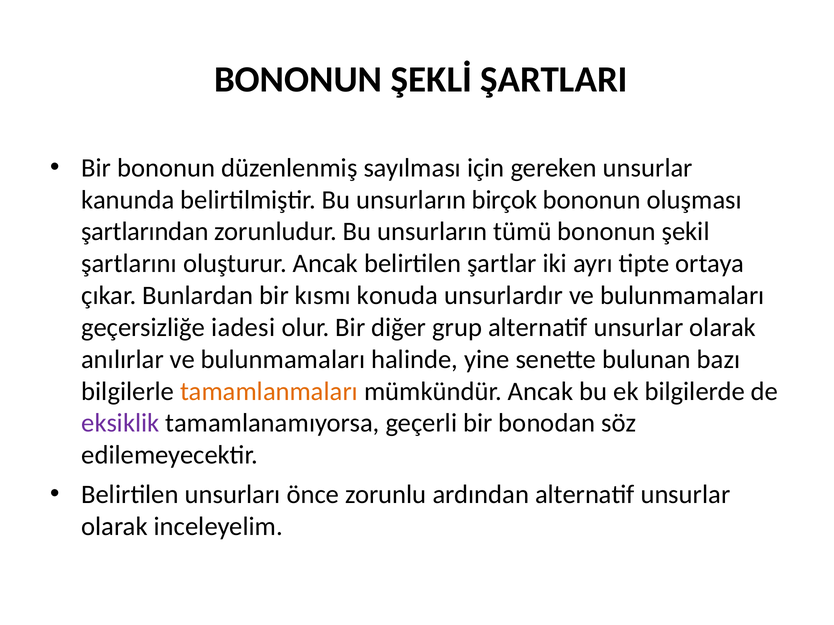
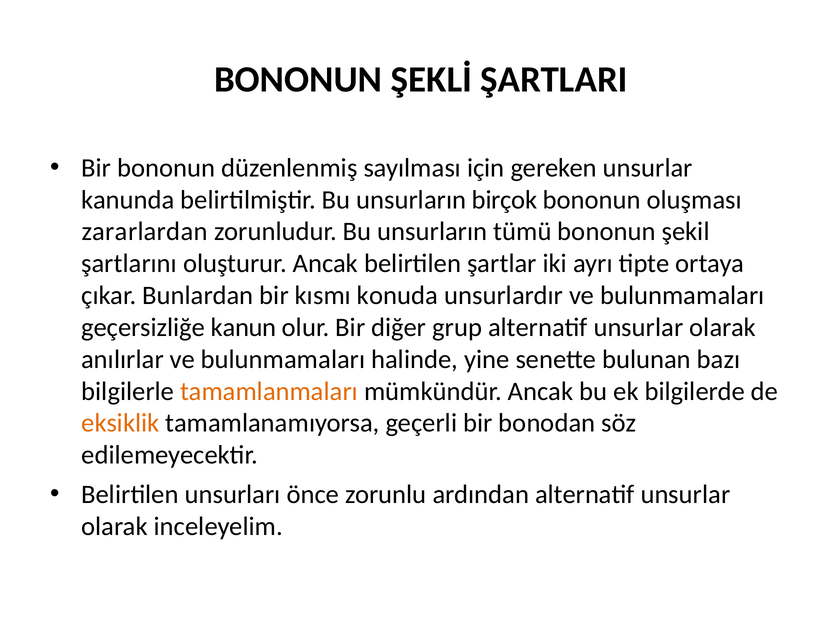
şartlarından: şartlarından -> zararlardan
iadesi: iadesi -> kanun
eksiklik colour: purple -> orange
